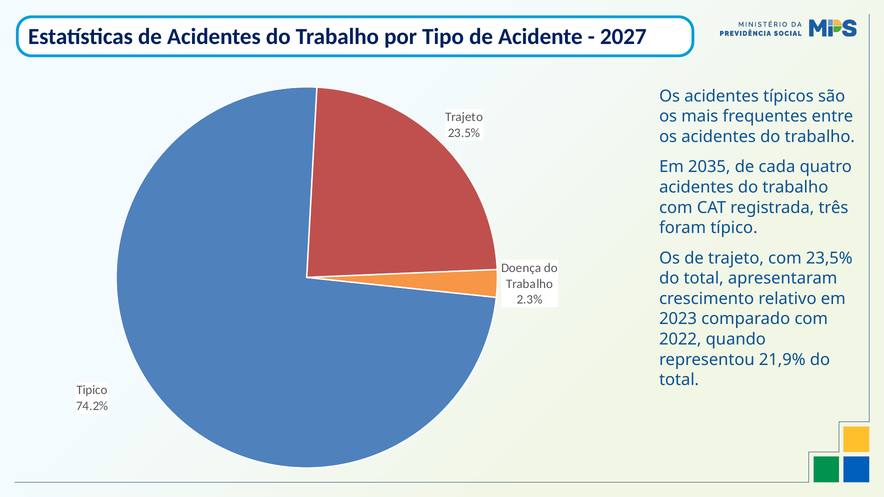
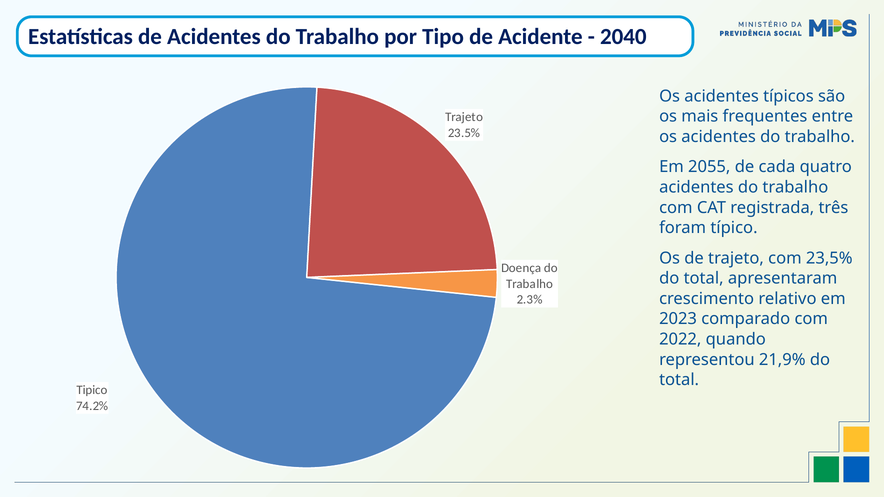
2027: 2027 -> 2040
2035: 2035 -> 2055
